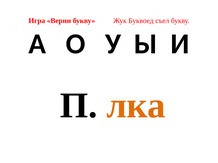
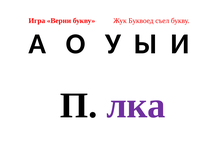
лка colour: orange -> purple
